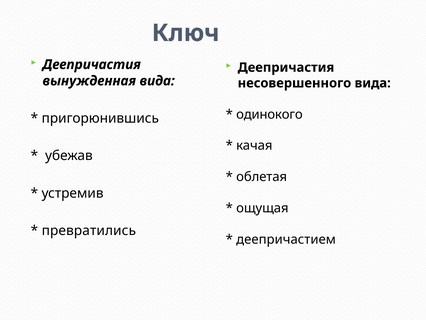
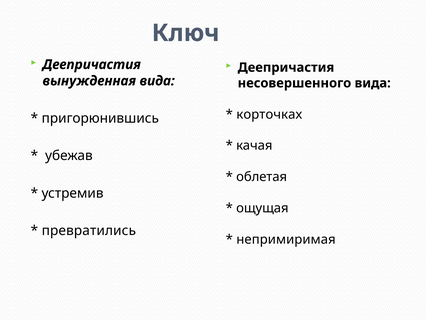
одинокого: одинокого -> корточках
деепричастием: деепричастием -> непримиримая
